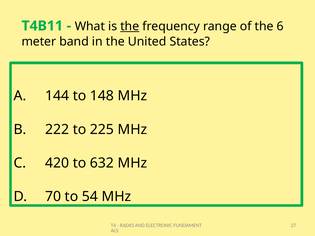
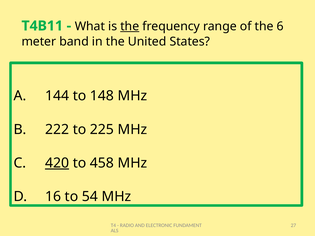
420 underline: none -> present
632: 632 -> 458
70: 70 -> 16
